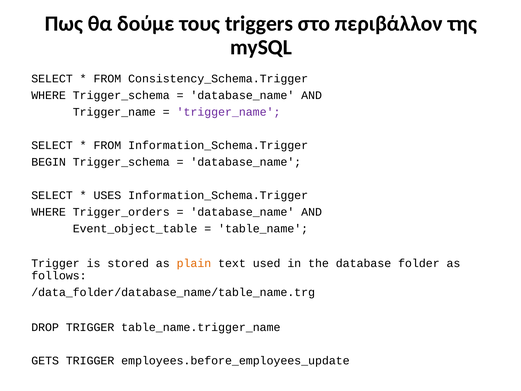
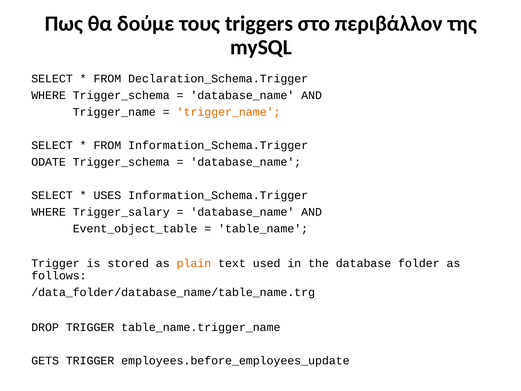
Consistency_Schema.Trigger: Consistency_Schema.Trigger -> Declaration_Schema.Trigger
trigger_name at (229, 112) colour: purple -> orange
BEGIN: BEGIN -> ODATE
Trigger_orders: Trigger_orders -> Trigger_salary
